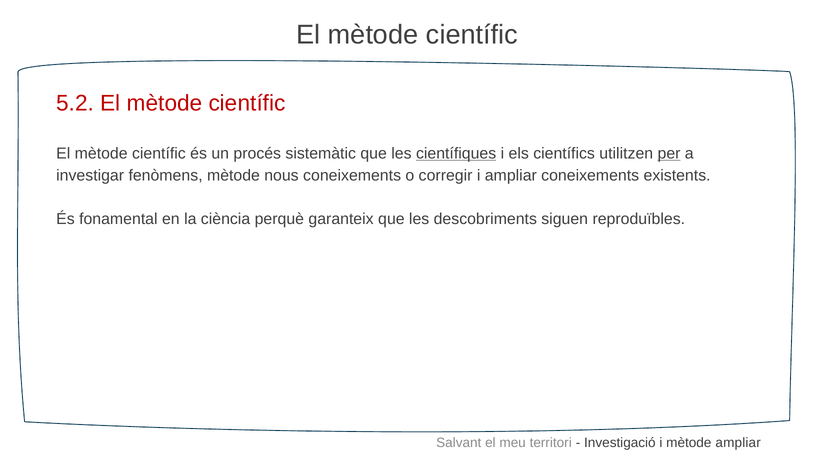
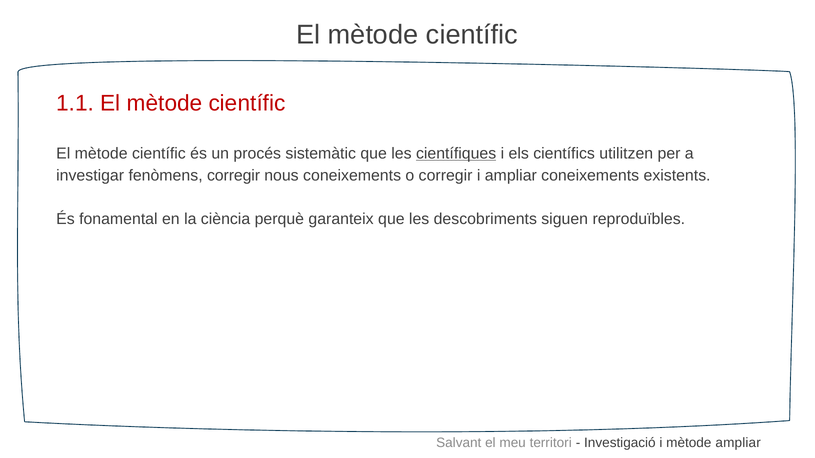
5.2: 5.2 -> 1.1
per underline: present -> none
fenòmens mètode: mètode -> corregir
